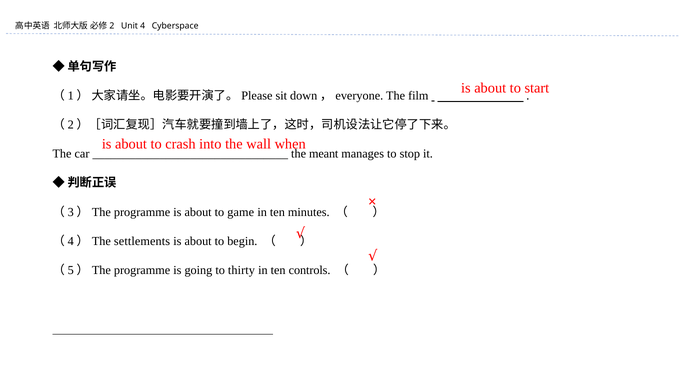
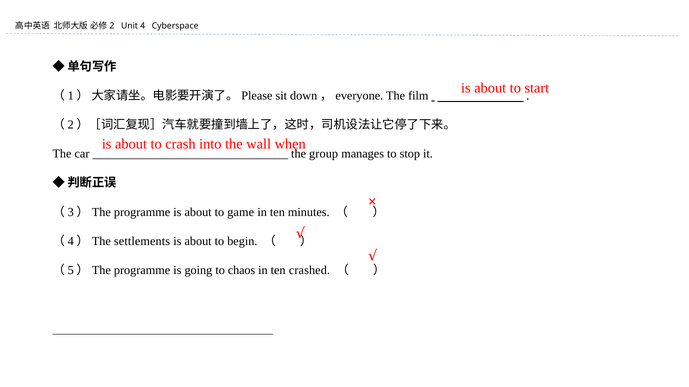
meant: meant -> group
thirty: thirty -> chaos
controls: controls -> crashed
